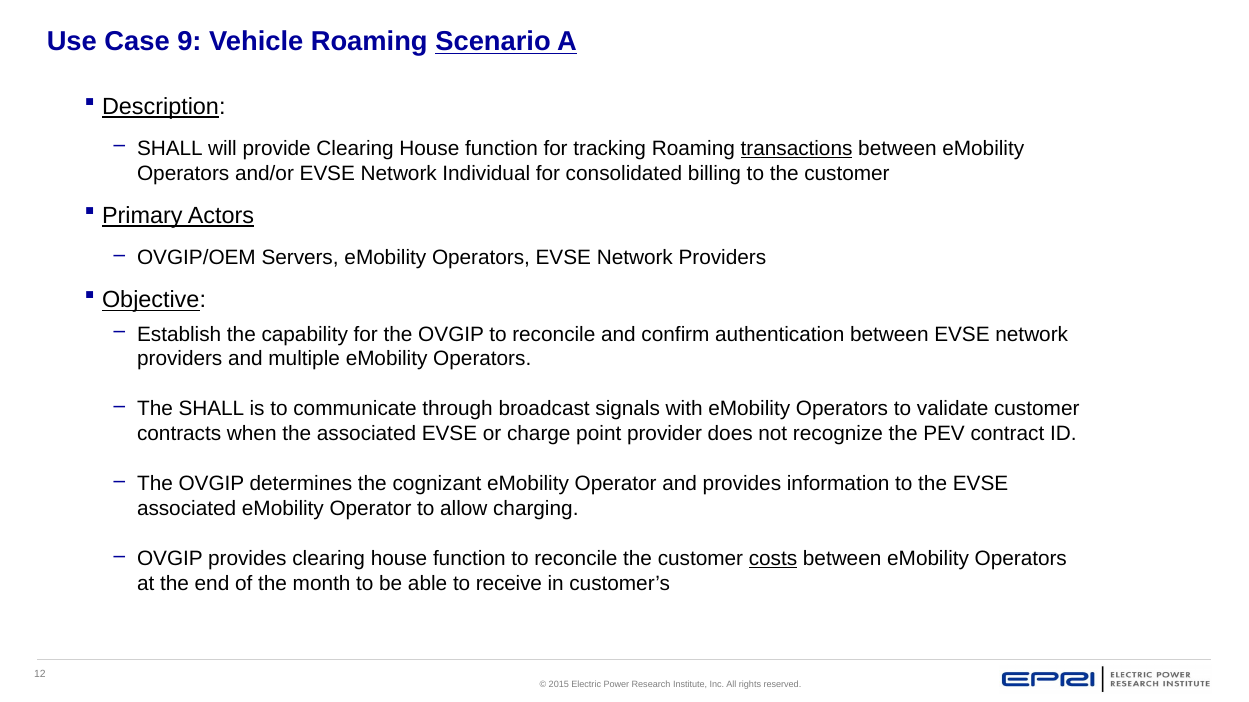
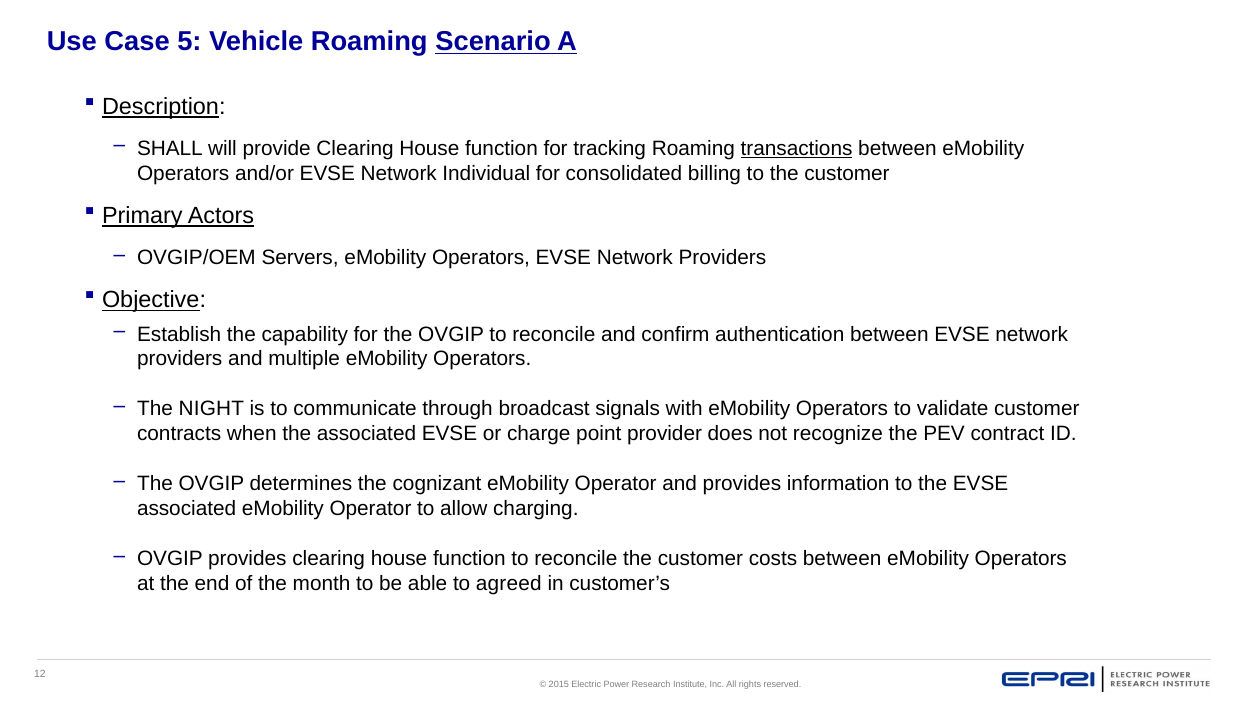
9: 9 -> 5
The SHALL: SHALL -> NIGHT
costs underline: present -> none
receive: receive -> agreed
